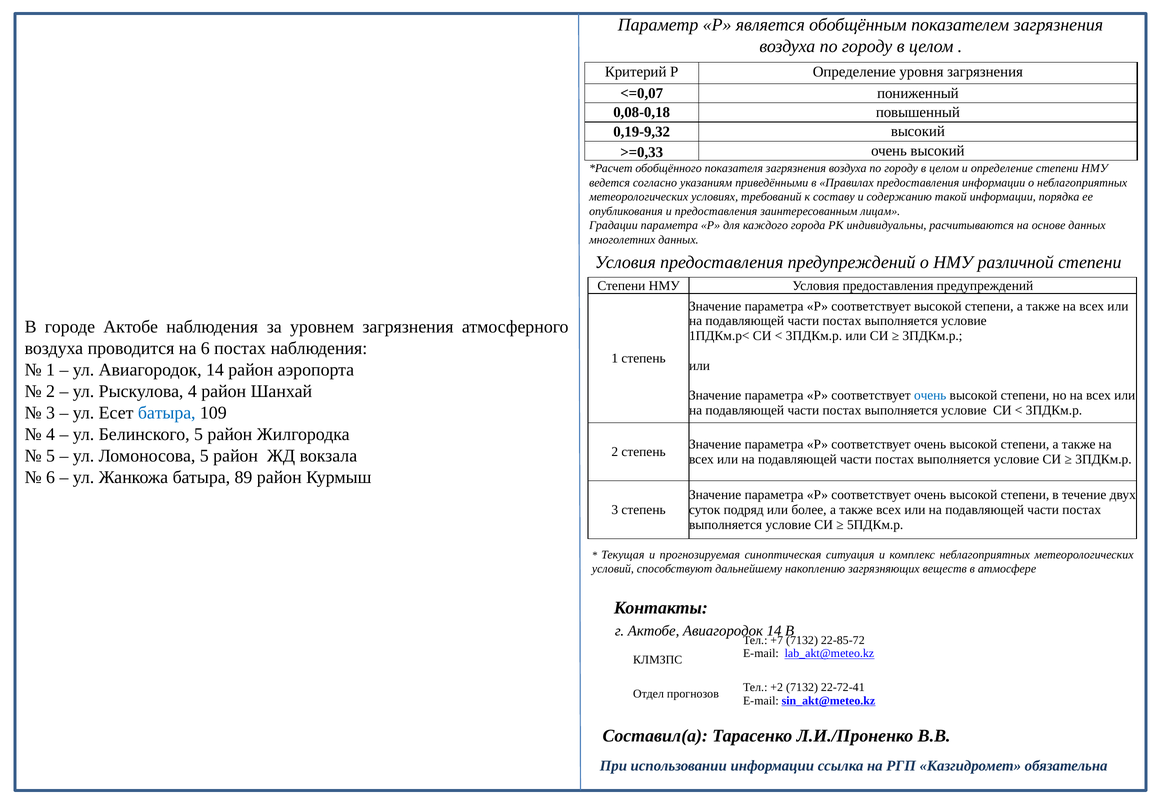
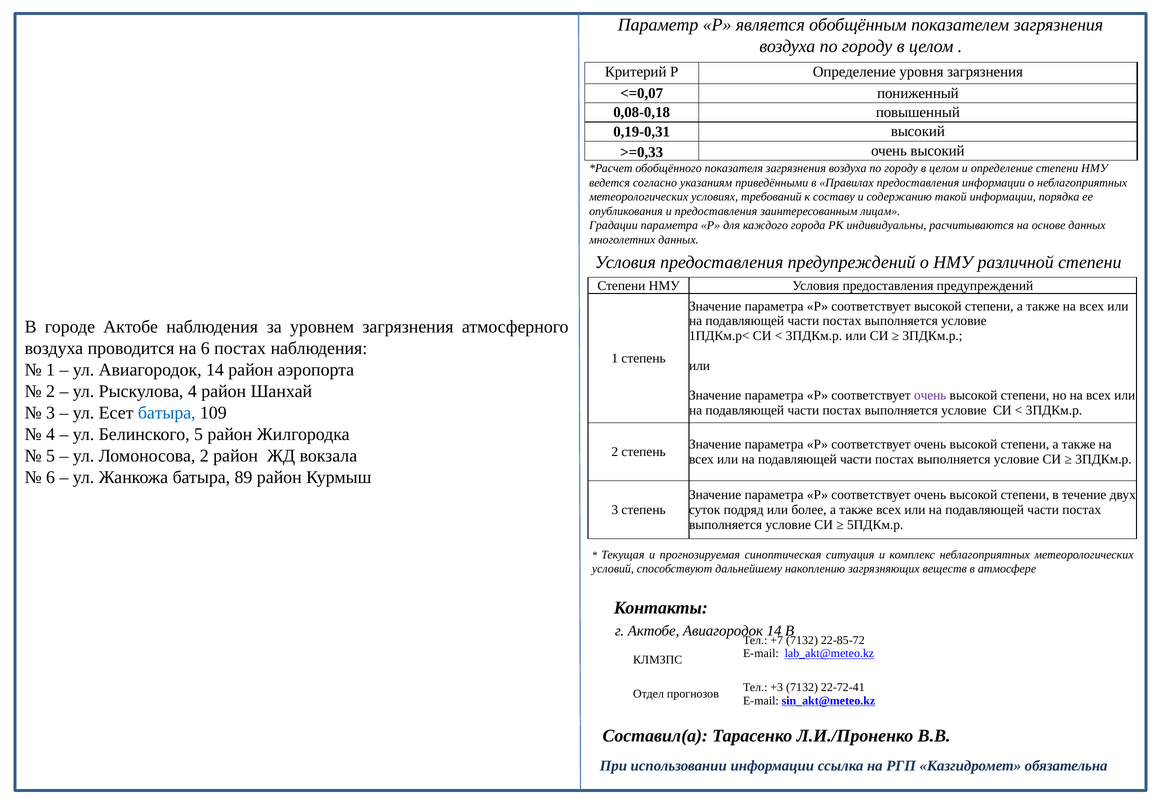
0,19-9,32: 0,19-9,32 -> 0,19-0,31
очень at (930, 395) colour: blue -> purple
Ломоносова 5: 5 -> 2
+2: +2 -> +3
